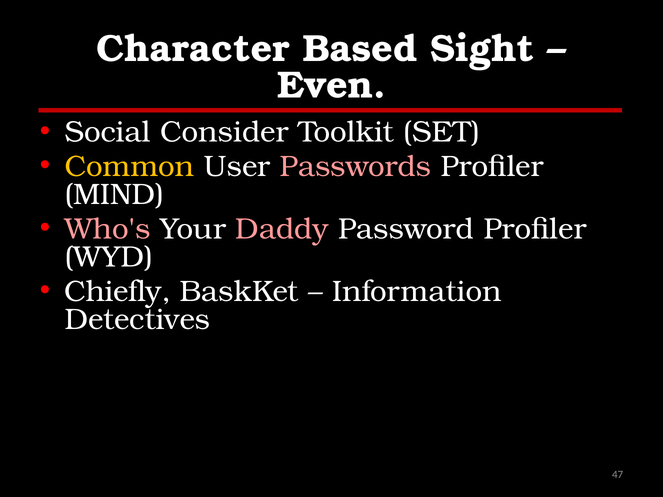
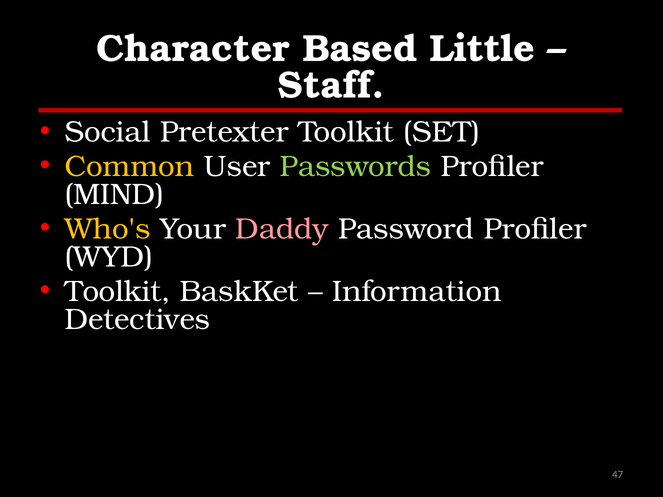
Sight: Sight -> Little
Even: Even -> Staff
Consider: Consider -> Pretexter
Passwords colour: pink -> light green
Who's colour: pink -> yellow
Chiefly at (118, 292): Chiefly -> Toolkit
